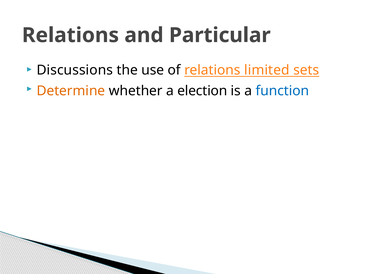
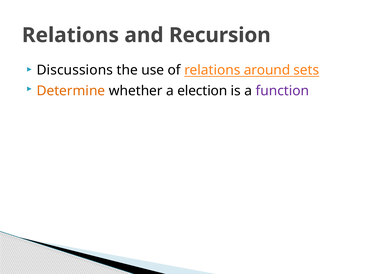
Particular: Particular -> Recursion
limited: limited -> around
function colour: blue -> purple
